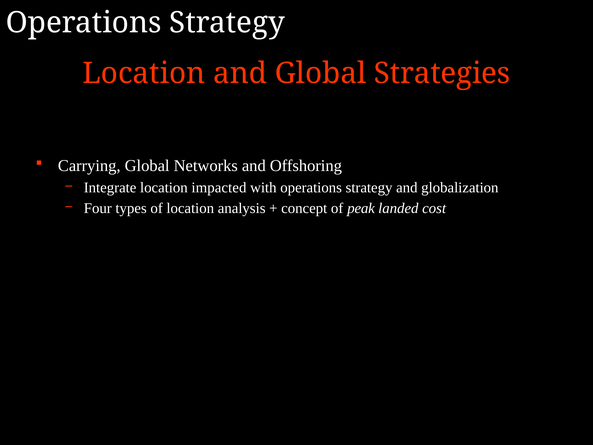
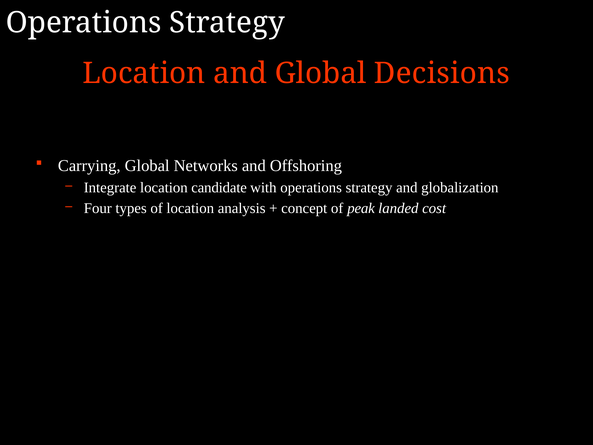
Strategies: Strategies -> Decisions
impacted: impacted -> candidate
